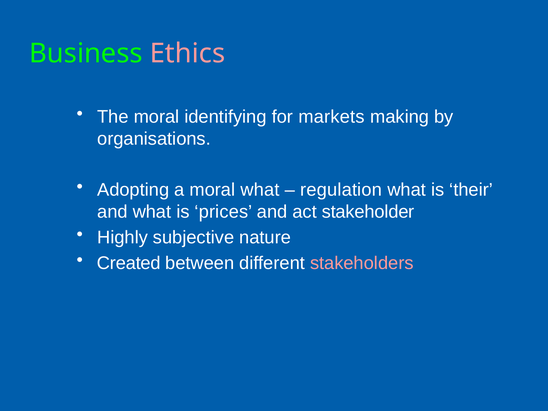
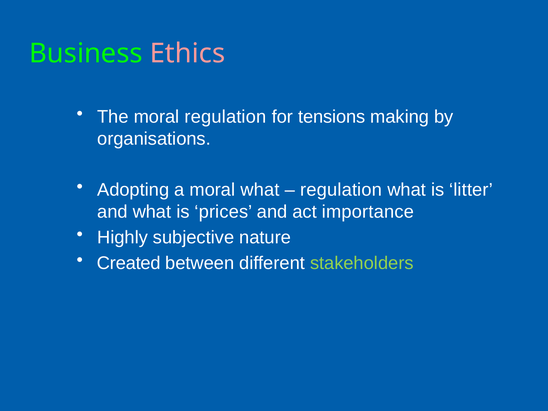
moral identifying: identifying -> regulation
markets: markets -> tensions
their: their -> litter
stakeholder: stakeholder -> importance
stakeholders colour: pink -> light green
